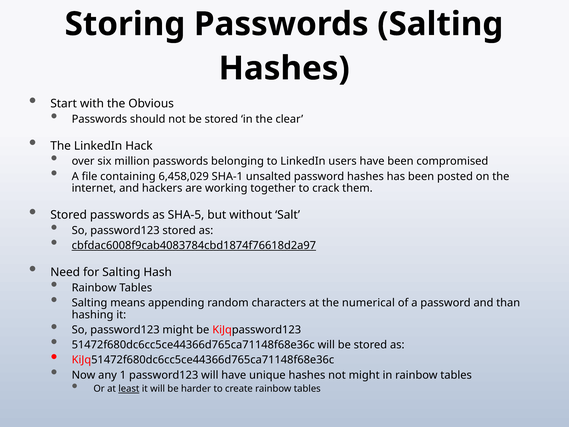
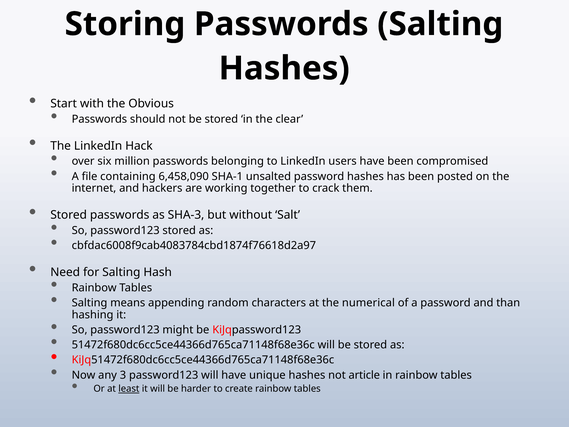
6,458,029: 6,458,029 -> 6,458,090
SHA-5: SHA-5 -> SHA-3
cbfdac6008f9cab4083784cbd1874f76618d2a97 underline: present -> none
1: 1 -> 3
not might: might -> article
